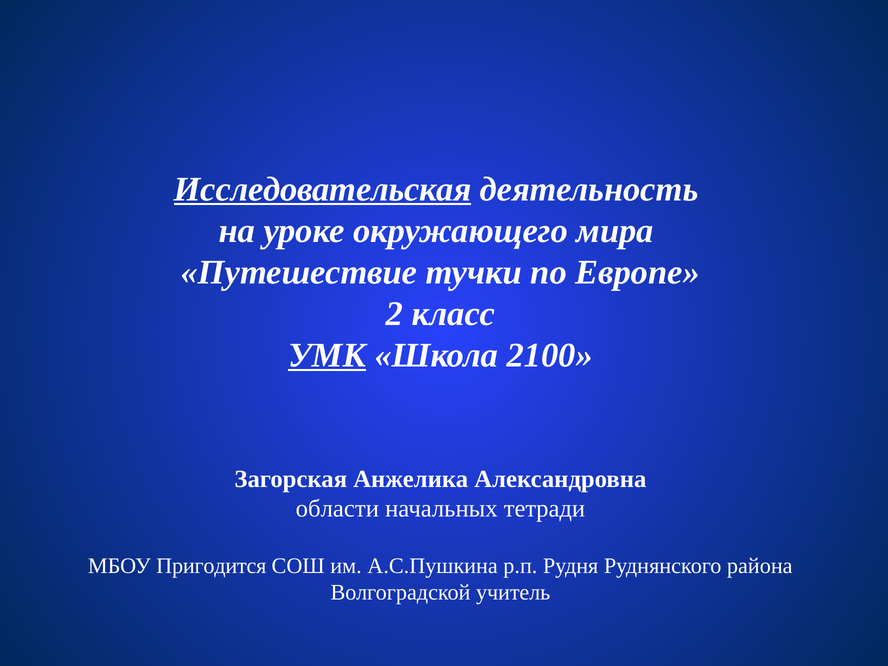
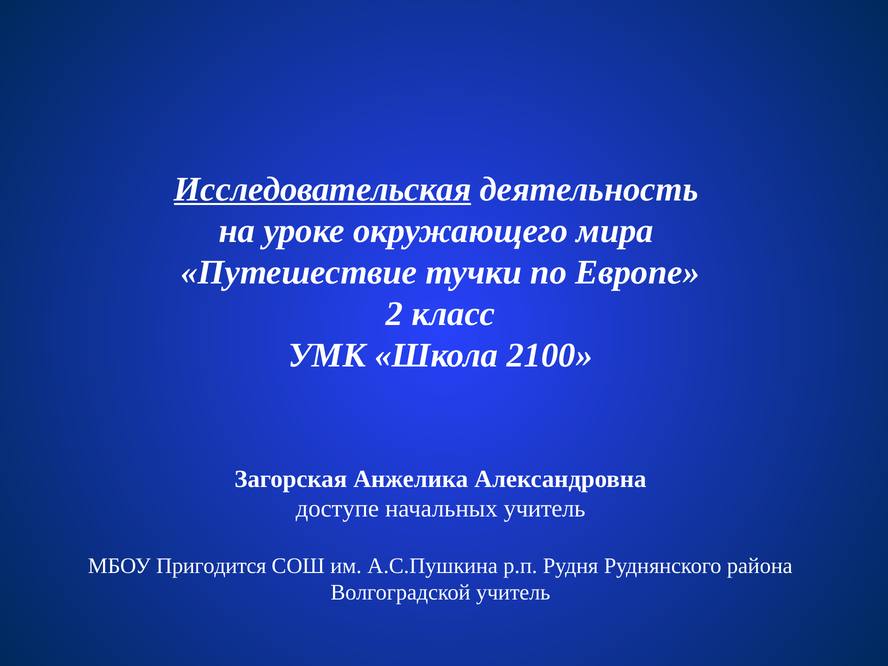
УМК underline: present -> none
области: области -> доступе
начальных тетради: тетради -> учитель
